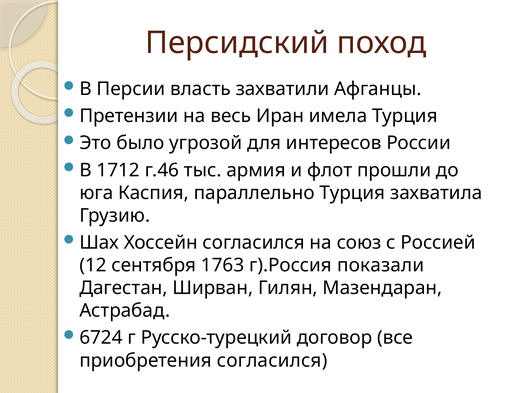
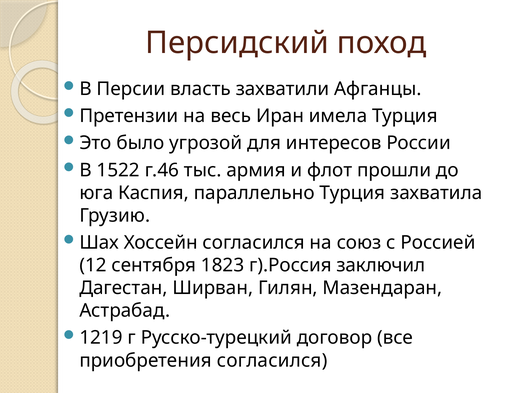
1712: 1712 -> 1522
1763: 1763 -> 1823
показали: показали -> заключил
6724: 6724 -> 1219
